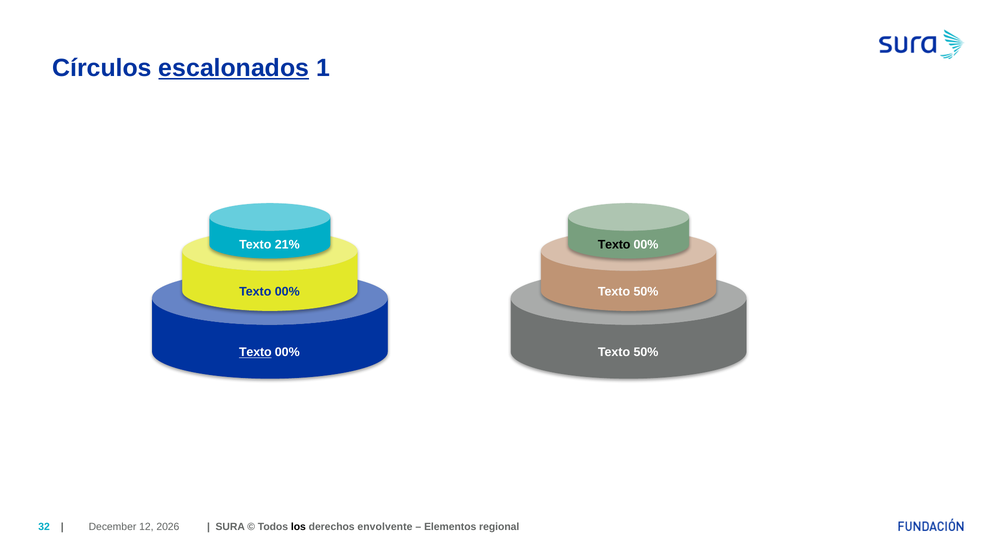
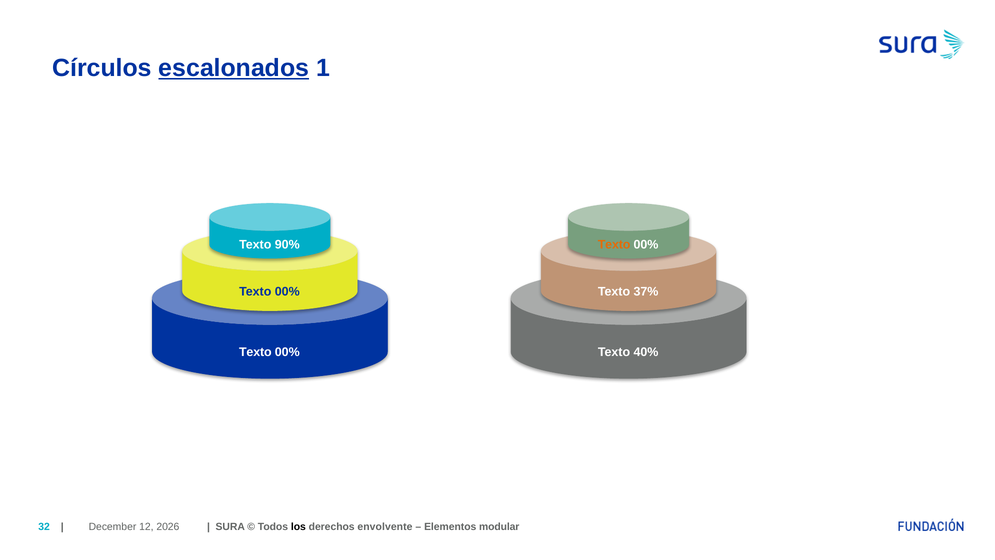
21%: 21% -> 90%
Texto at (614, 244) colour: black -> orange
50% at (646, 291): 50% -> 37%
Texto at (255, 352) underline: present -> none
50% at (646, 352): 50% -> 40%
regional: regional -> modular
